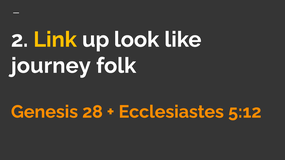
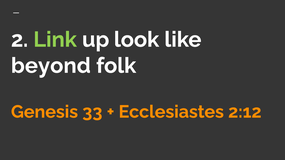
Link colour: yellow -> light green
journey: journey -> beyond
28: 28 -> 33
5:12: 5:12 -> 2:12
